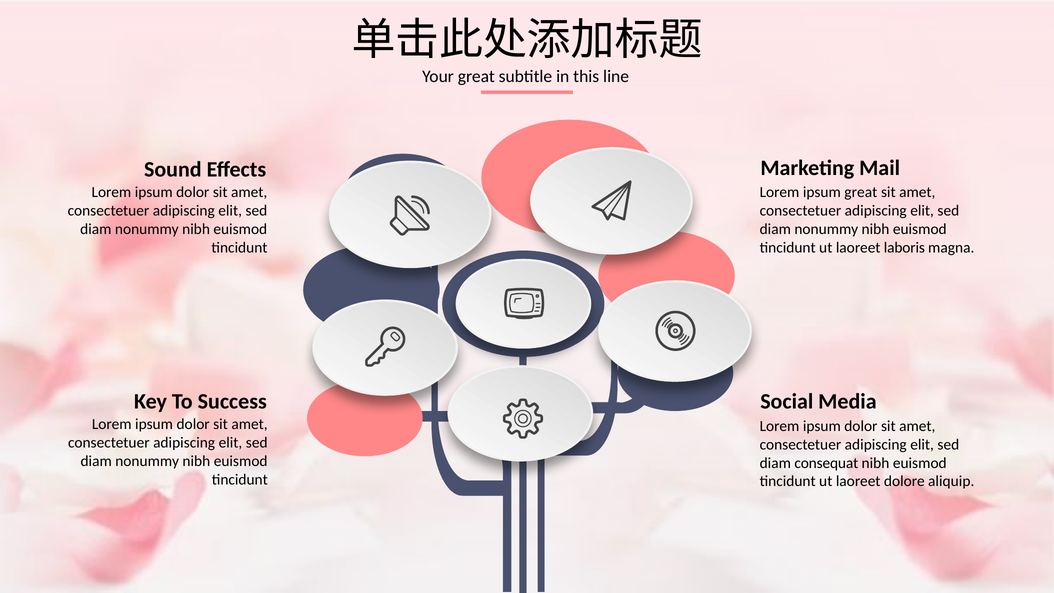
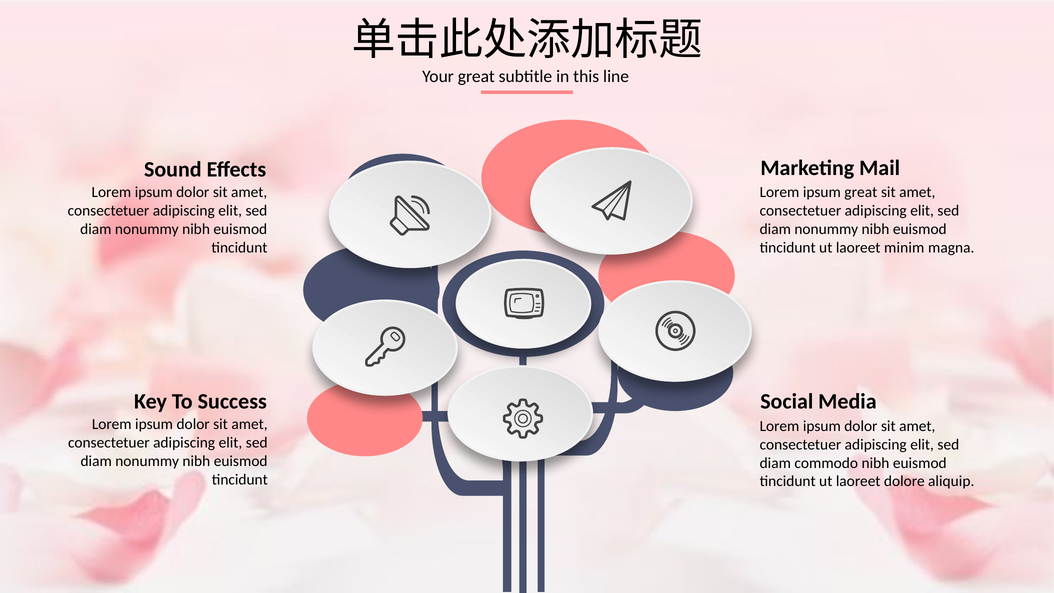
laboris: laboris -> minim
consequat: consequat -> commodo
